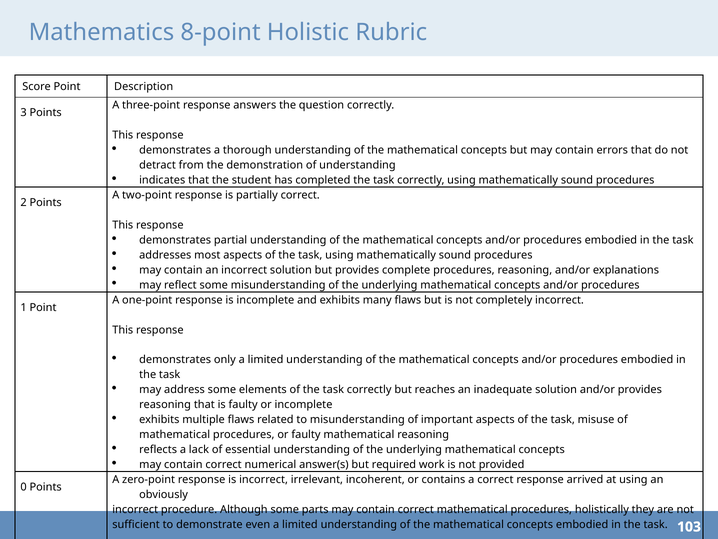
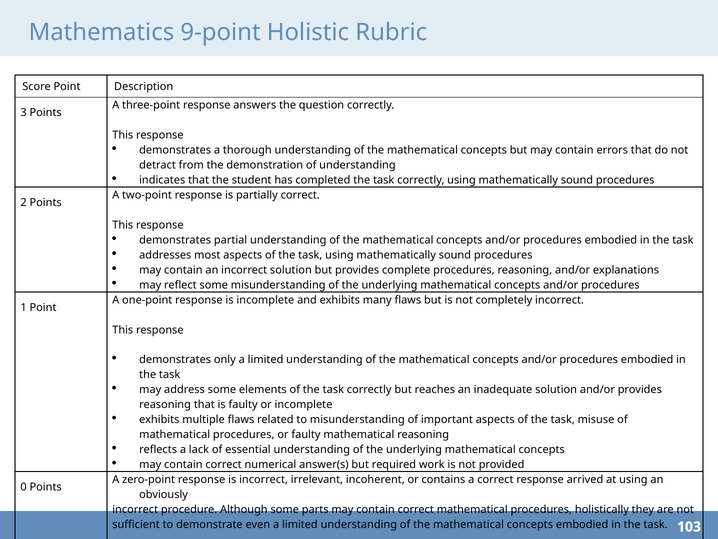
8-point: 8-point -> 9-point
